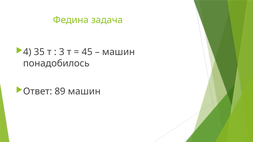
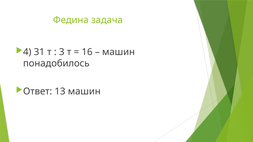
35: 35 -> 31
45: 45 -> 16
89: 89 -> 13
